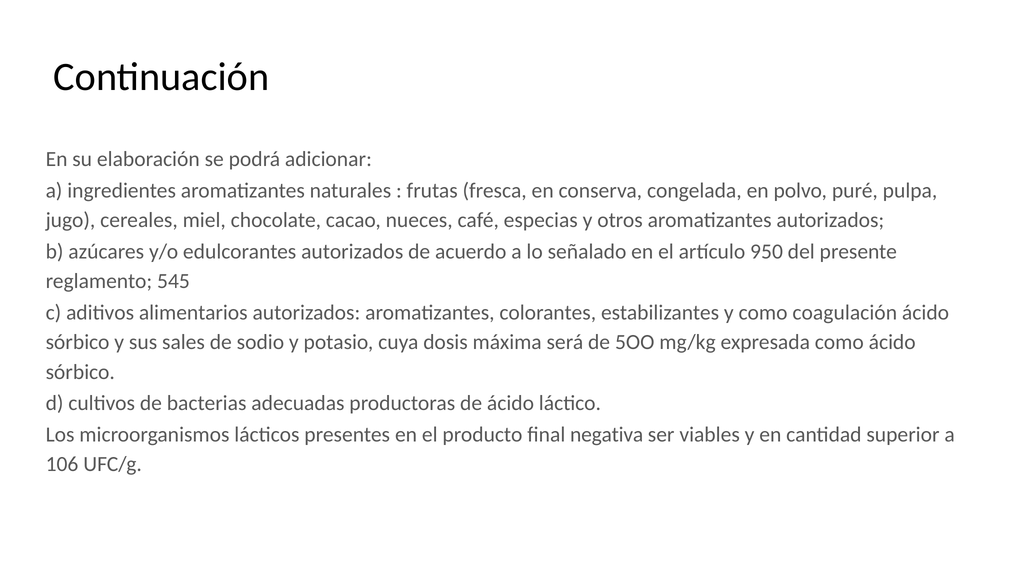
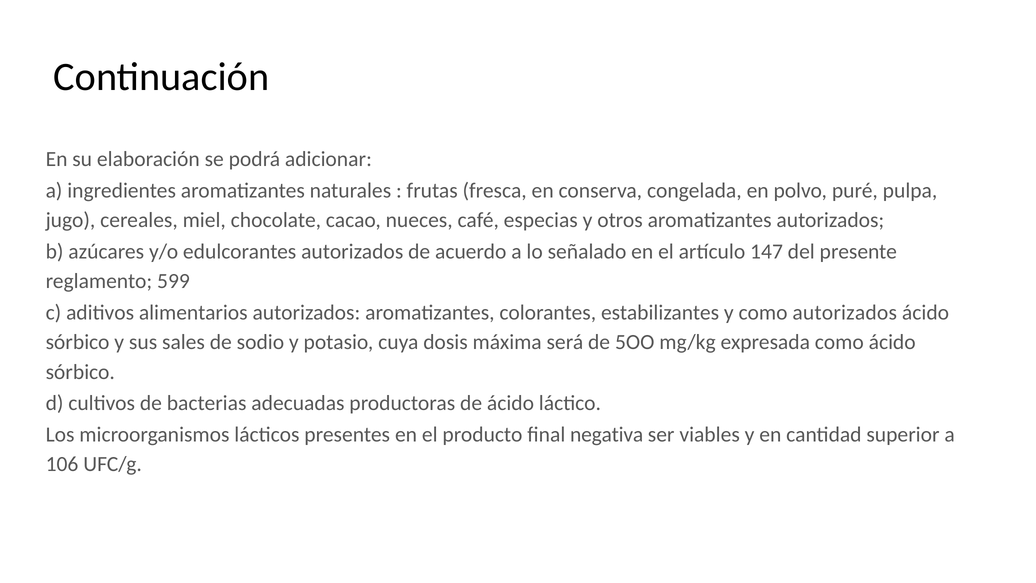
950: 950 -> 147
545: 545 -> 599
como coagulación: coagulación -> autorizados
